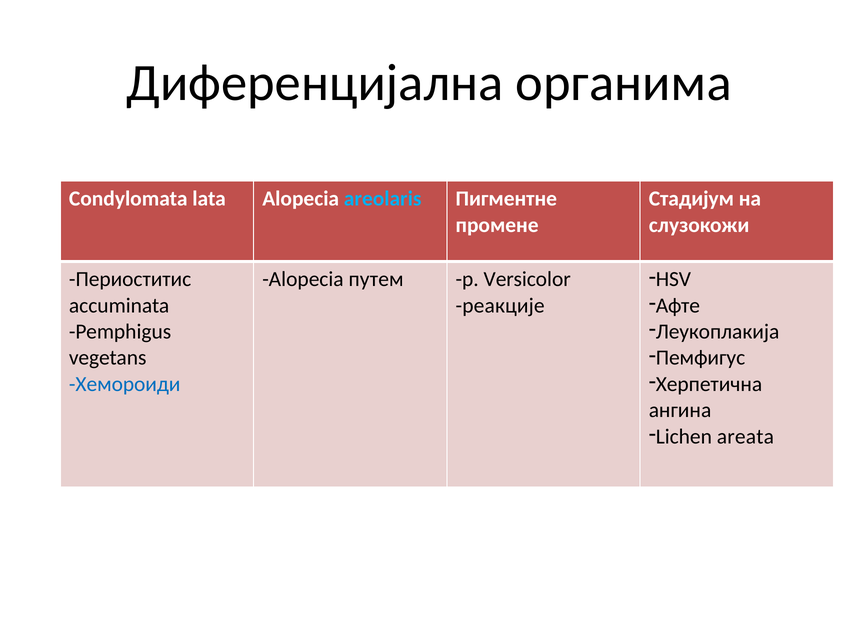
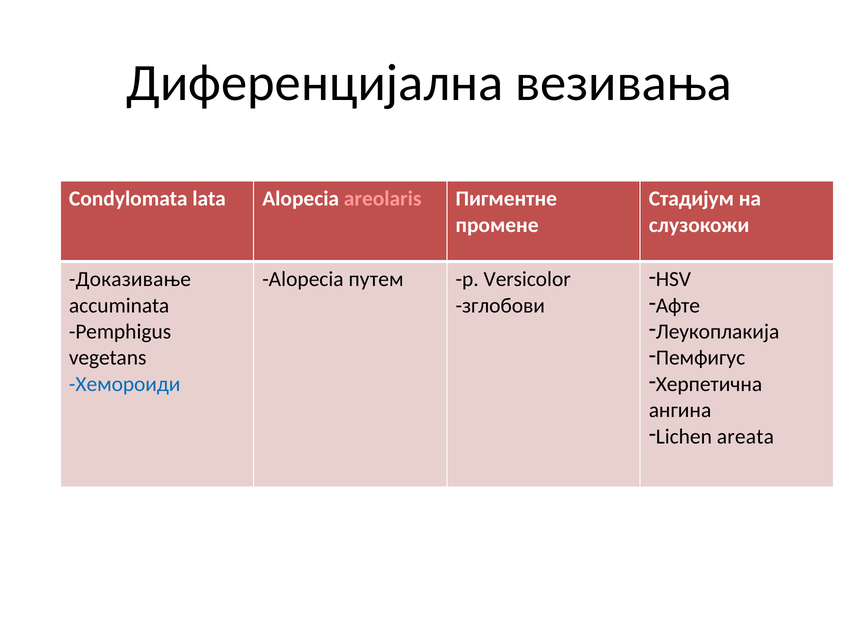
органима: органима -> везивања
areolaris colour: light blue -> pink
Периоститис: Периоститис -> Доказивање
реакције: реакције -> зглобови
